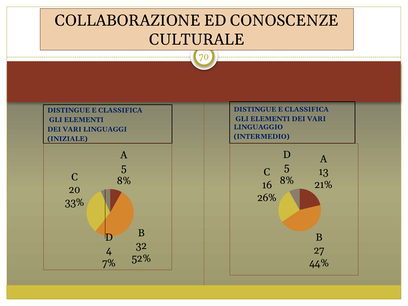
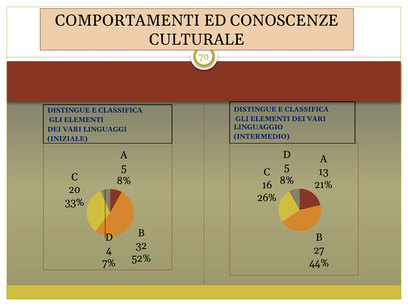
COLLABORAZIONE: COLLABORAZIONE -> COMPORTAMENTI
